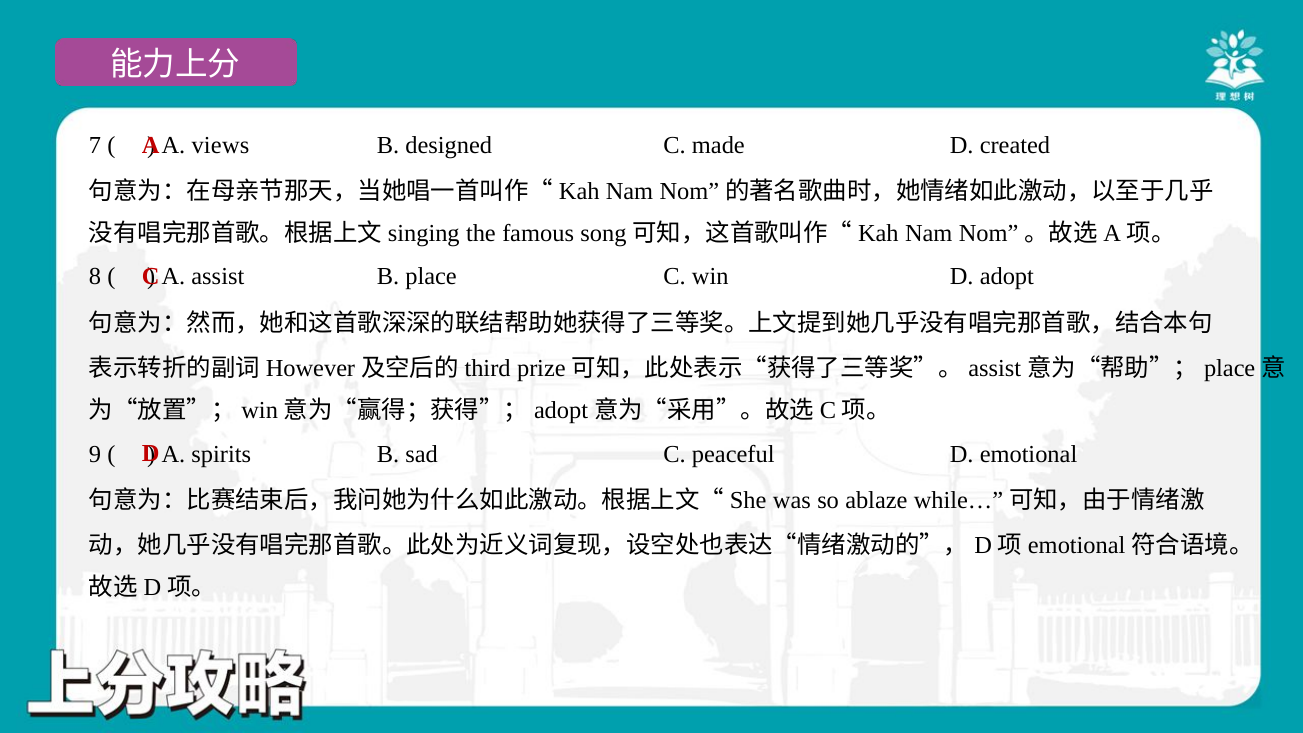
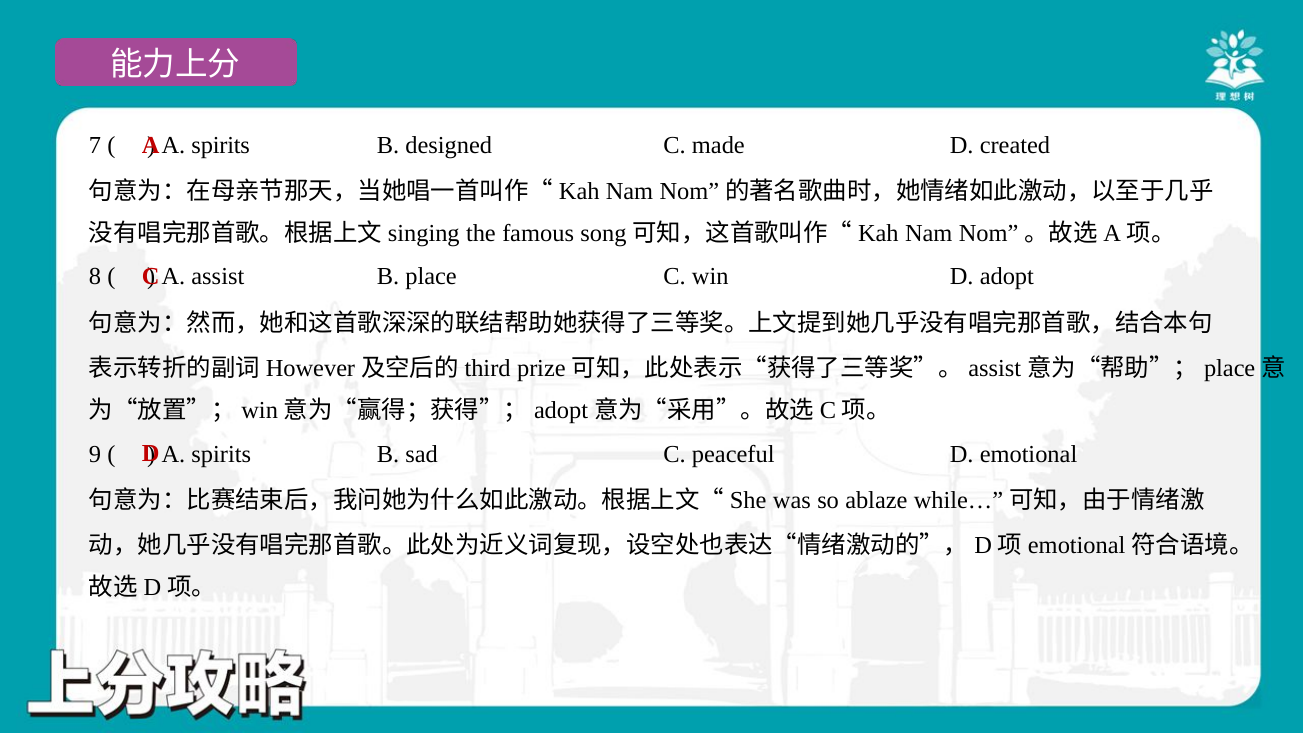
views at (220, 146): views -> spirits
